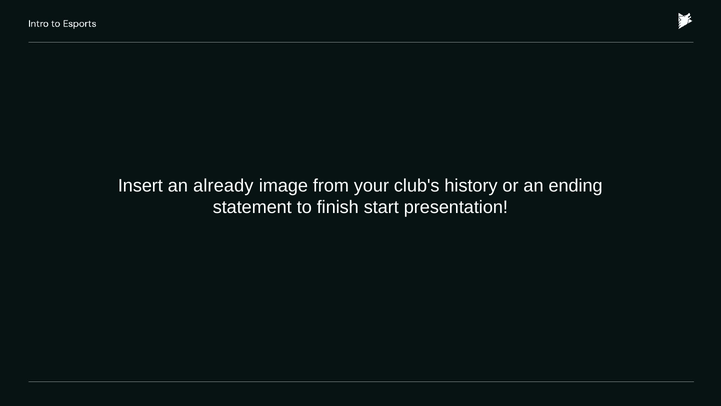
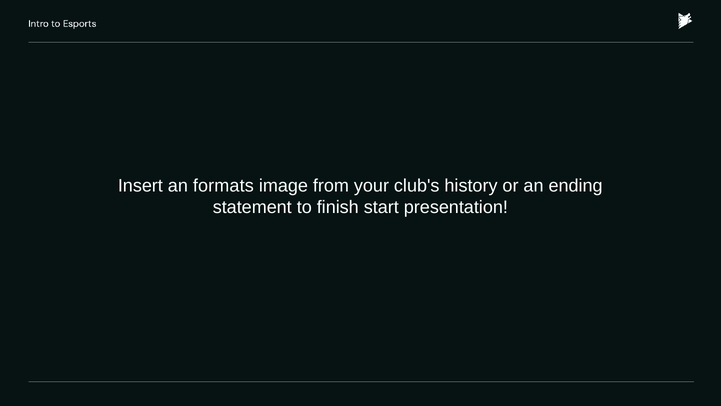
already: already -> formats
